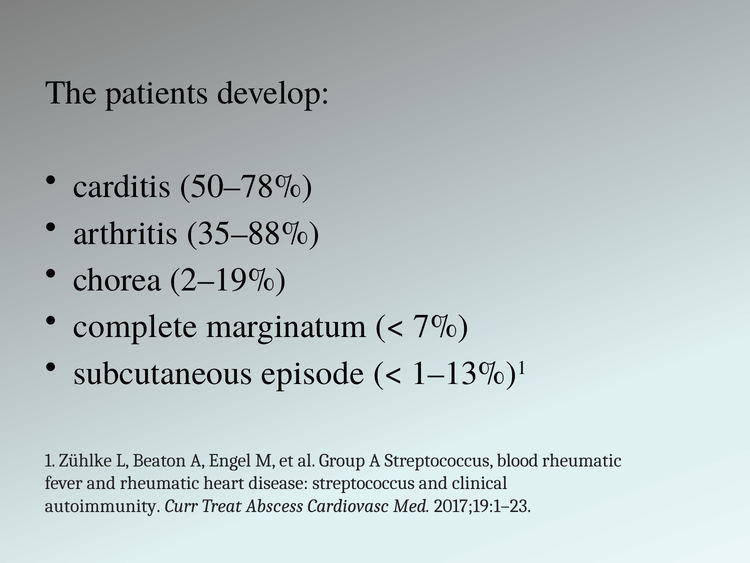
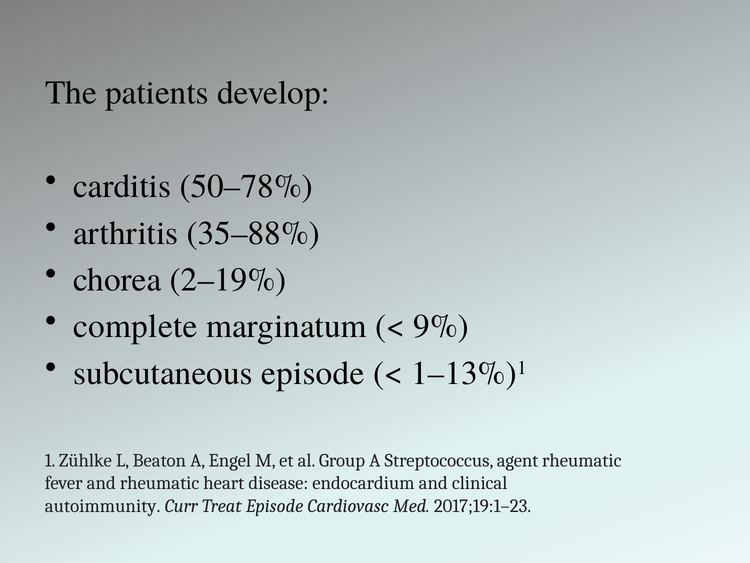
7%: 7% -> 9%
blood: blood -> agent
disease streptococcus: streptococcus -> endocardium
Treat Abscess: Abscess -> Episode
